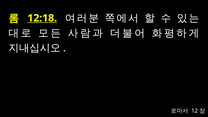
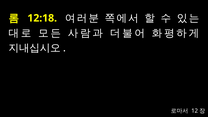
12:18 underline: present -> none
